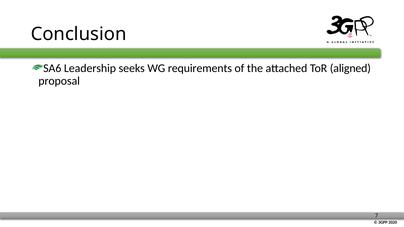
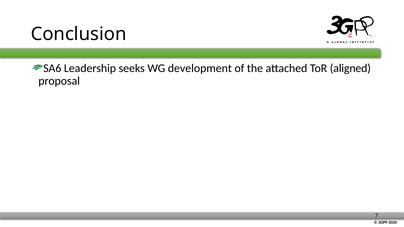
requirements: requirements -> development
